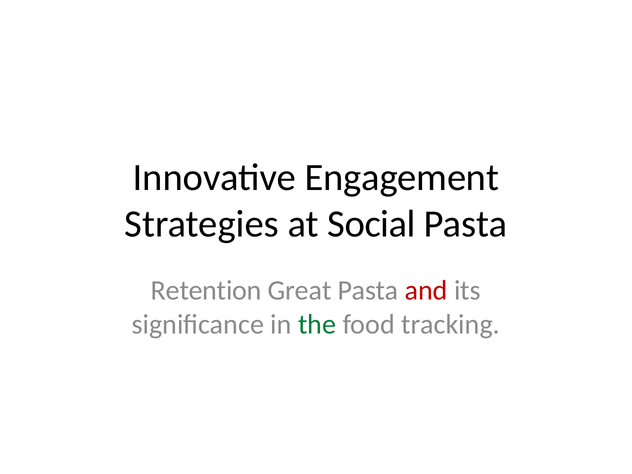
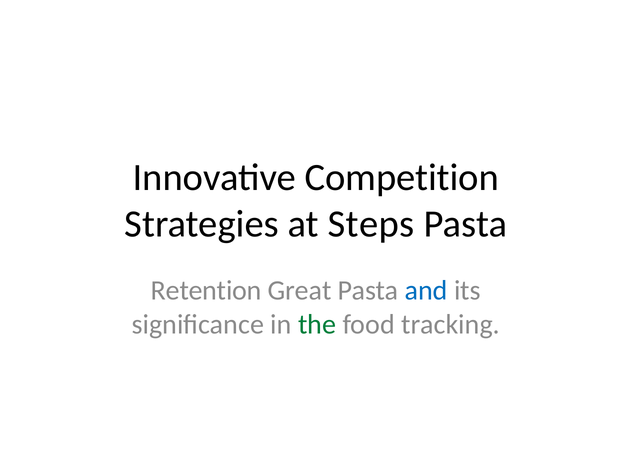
Engagement: Engagement -> Competition
Social: Social -> Steps
and colour: red -> blue
